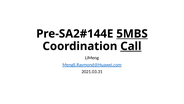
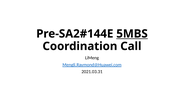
Call underline: present -> none
